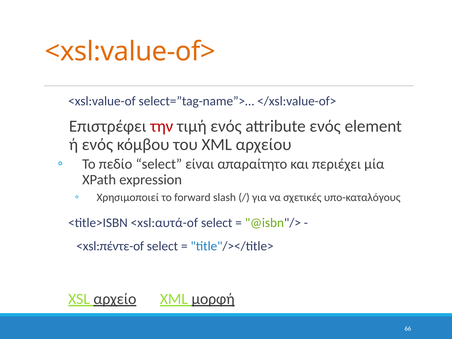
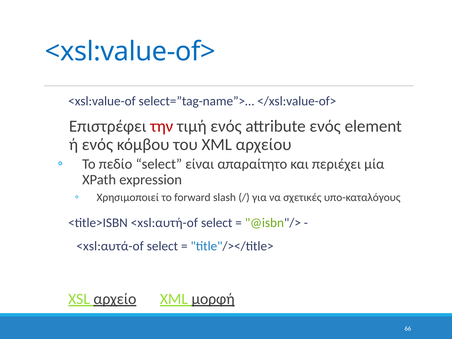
<xsl:value-of> colour: orange -> blue
<xsl:αυτά-of: <xsl:αυτά-of -> <xsl:αυτή-of
<xsl:πέντε-of: <xsl:πέντε-of -> <xsl:αυτά-of
